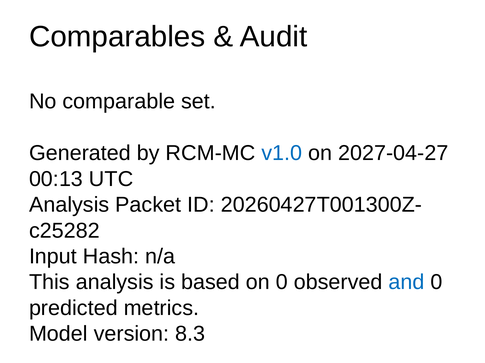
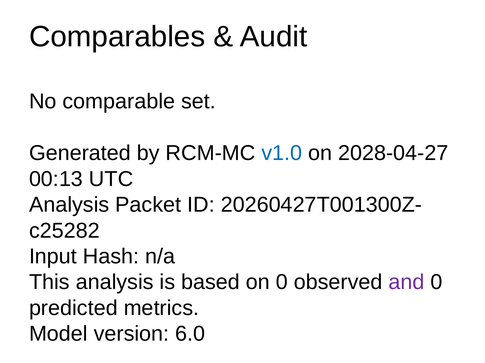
2027-04-27: 2027-04-27 -> 2028-04-27
and colour: blue -> purple
8.3: 8.3 -> 6.0
